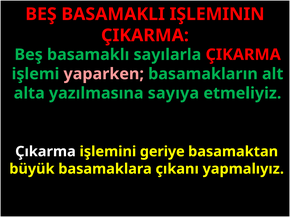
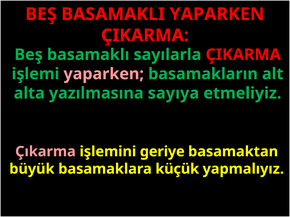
BASAMAKLI IŞLEMININ: IŞLEMININ -> YAPARKEN
Çıkarma colour: white -> pink
çıkanı: çıkanı -> küçük
